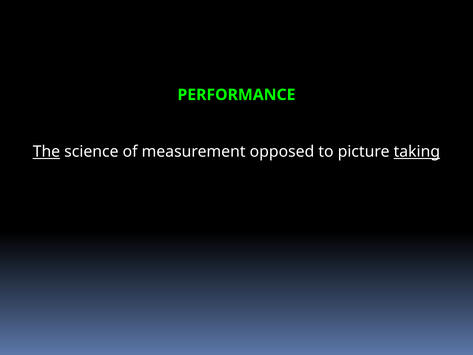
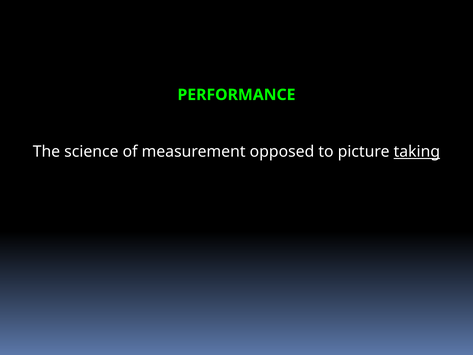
The underline: present -> none
